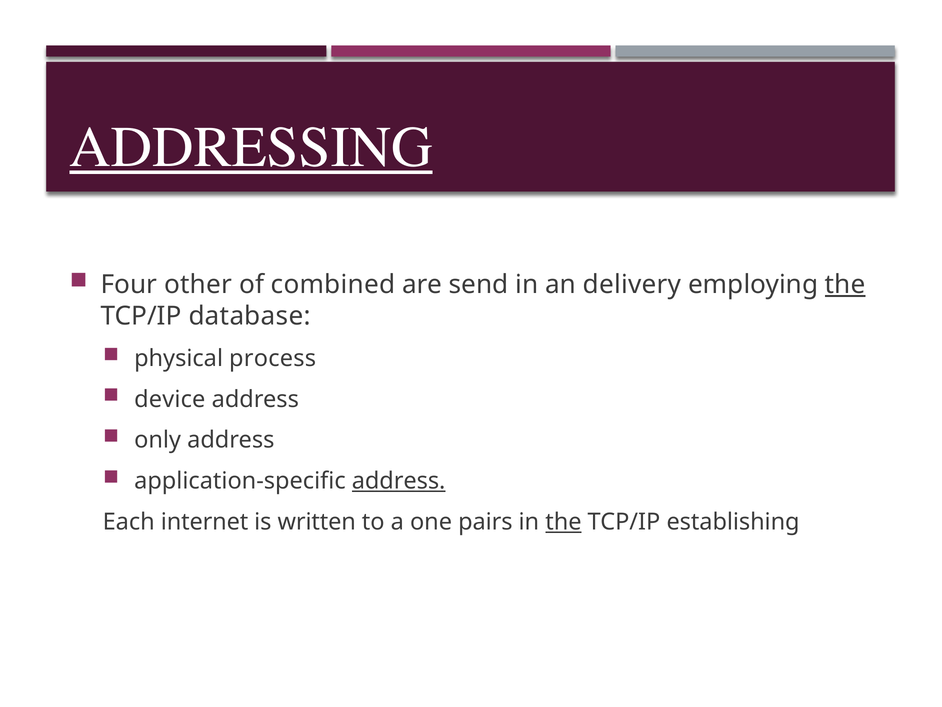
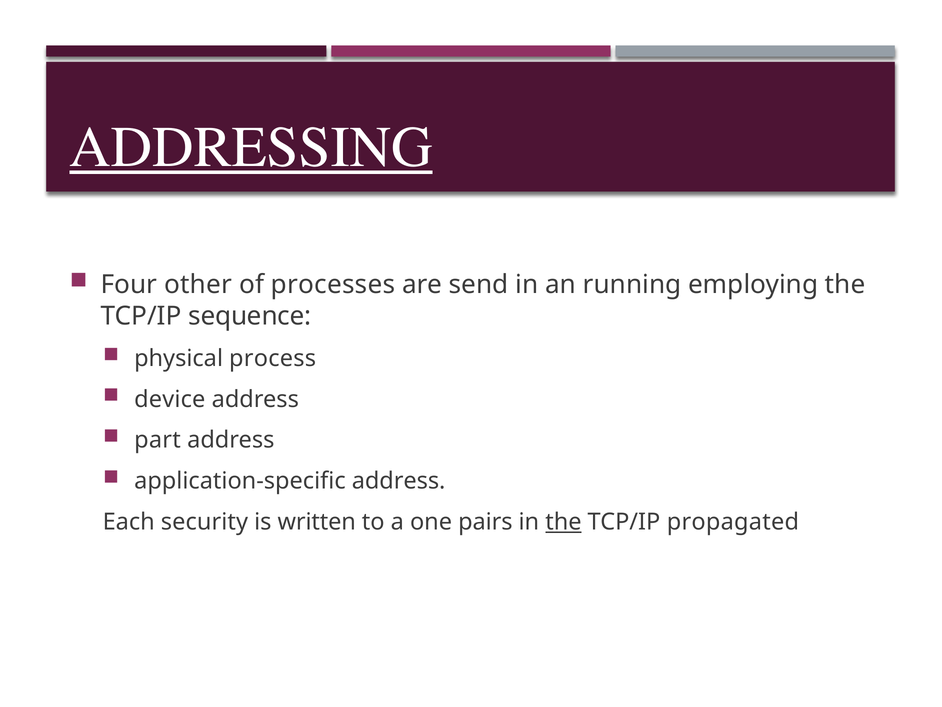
combined: combined -> processes
delivery: delivery -> running
the at (845, 285) underline: present -> none
database: database -> sequence
only: only -> part
address at (399, 481) underline: present -> none
internet: internet -> security
establishing: establishing -> propagated
